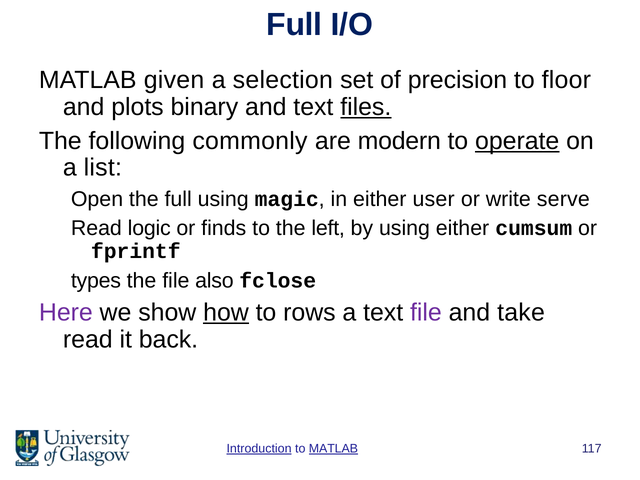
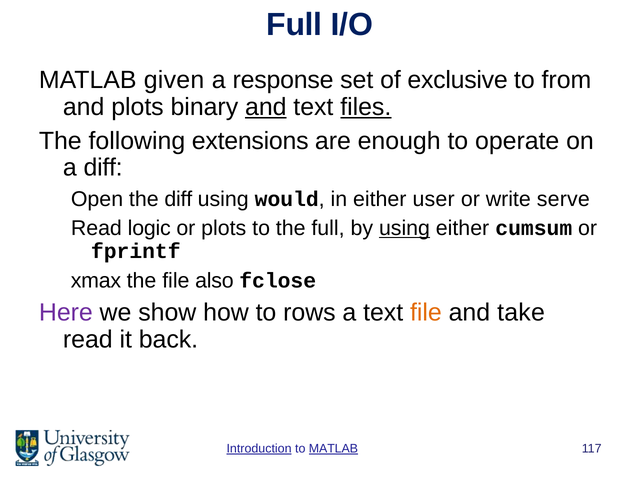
selection: selection -> response
precision: precision -> exclusive
floor: floor -> from
and at (266, 107) underline: none -> present
commonly: commonly -> extensions
modern: modern -> enough
operate underline: present -> none
a list: list -> diff
the full: full -> diff
magic: magic -> would
or finds: finds -> plots
the left: left -> full
using at (404, 228) underline: none -> present
types: types -> xmax
how underline: present -> none
file at (426, 313) colour: purple -> orange
